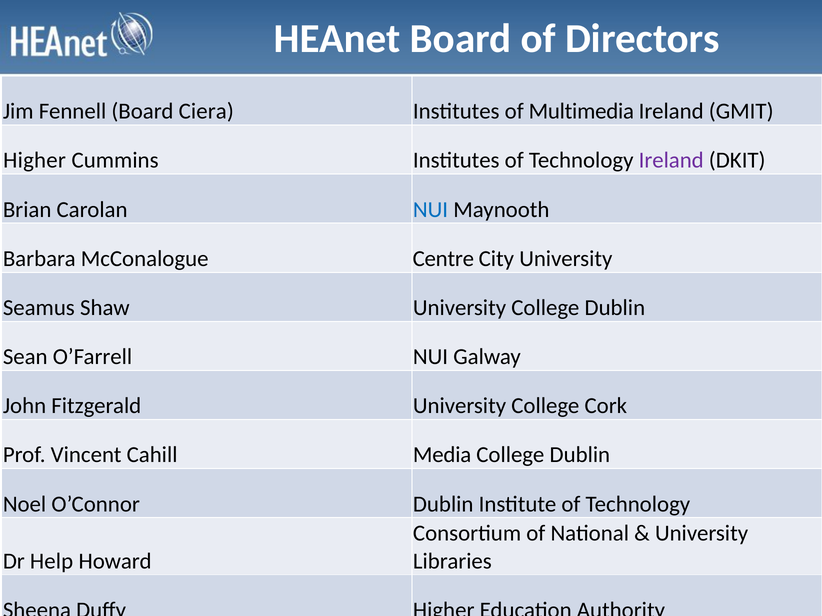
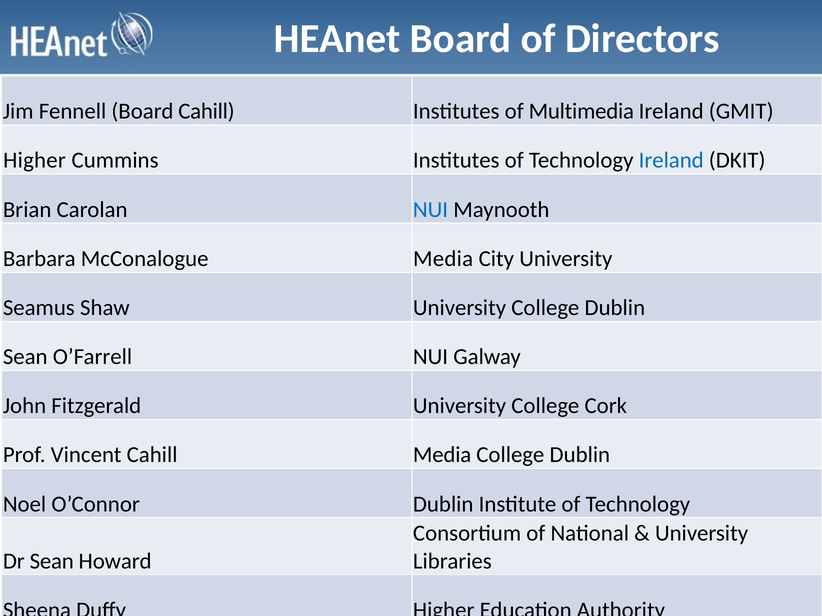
Board Ciera: Ciera -> Cahill
Ireland at (671, 161) colour: purple -> blue
McConalogue Centre: Centre -> Media
Dr Help: Help -> Sean
